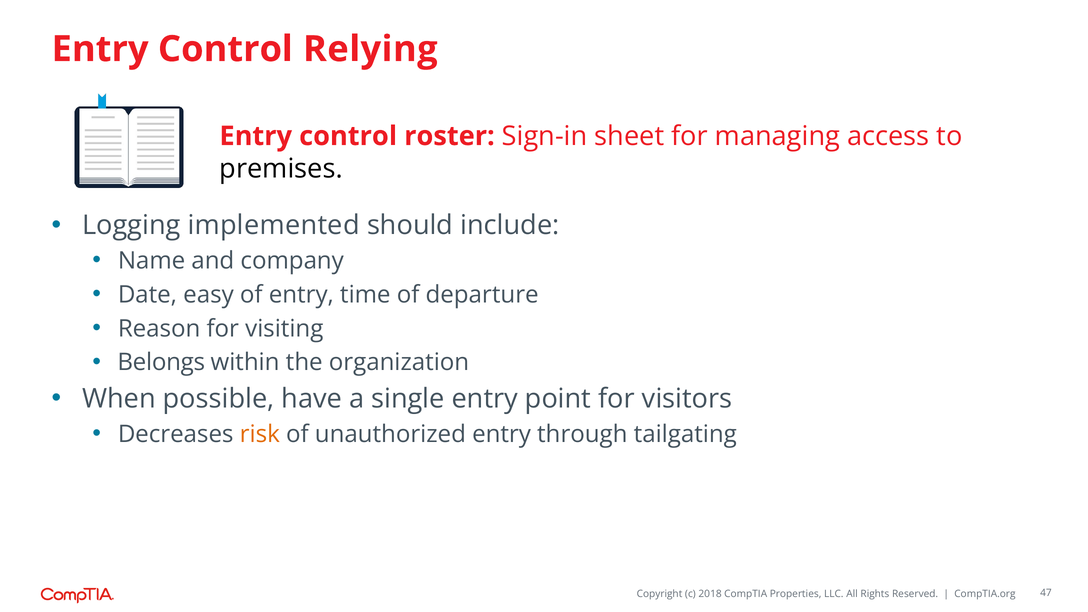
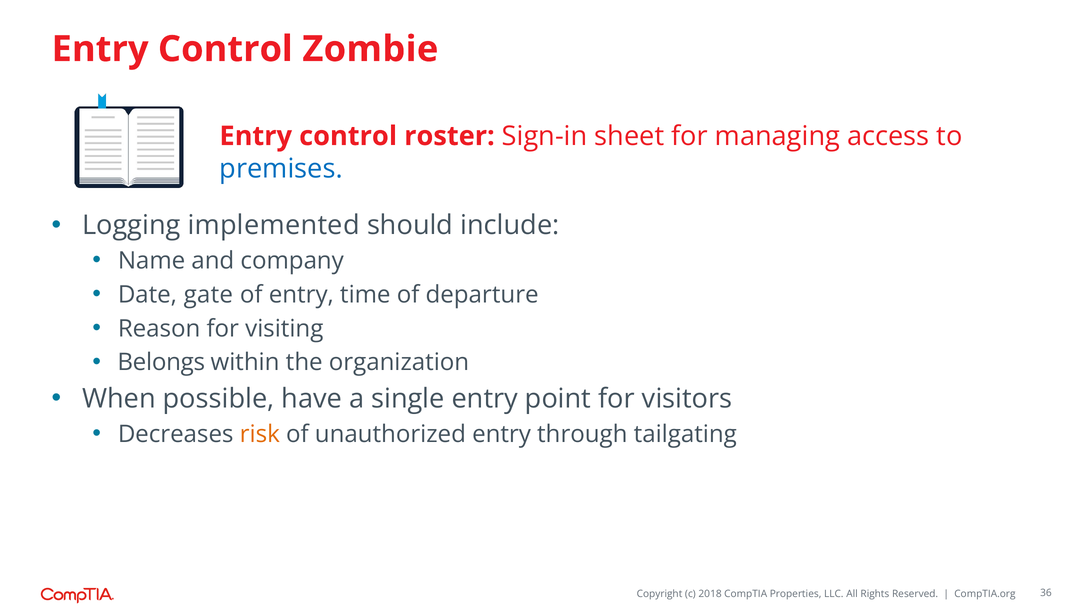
Relying: Relying -> Zombie
premises colour: black -> blue
easy: easy -> gate
47: 47 -> 36
